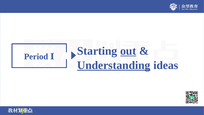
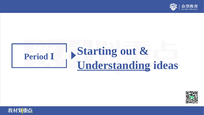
out underline: present -> none
